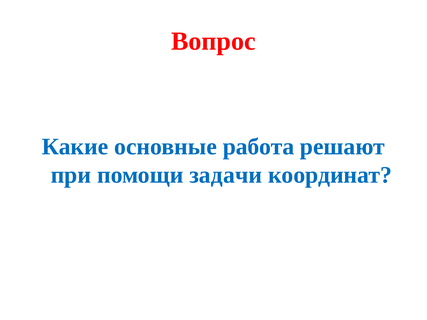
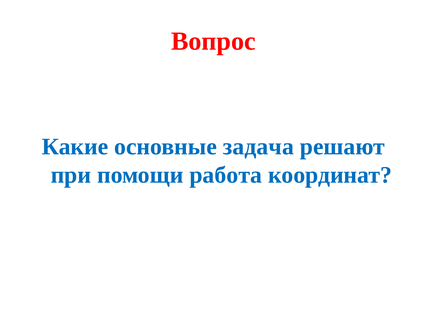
работа: работа -> задача
задачи: задачи -> работа
